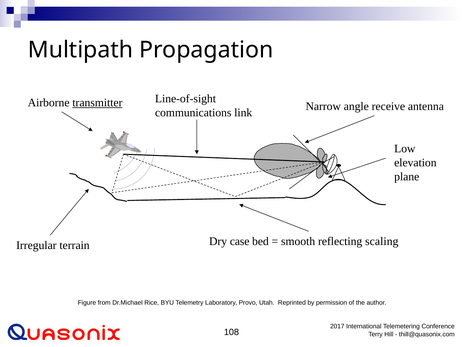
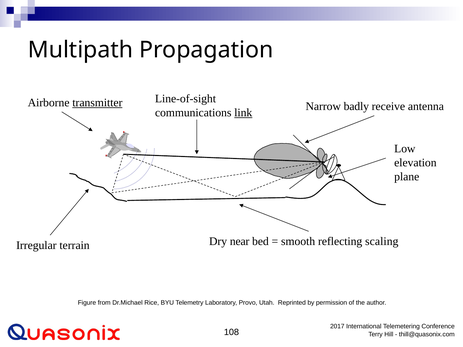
angle: angle -> badly
link underline: none -> present
case: case -> near
